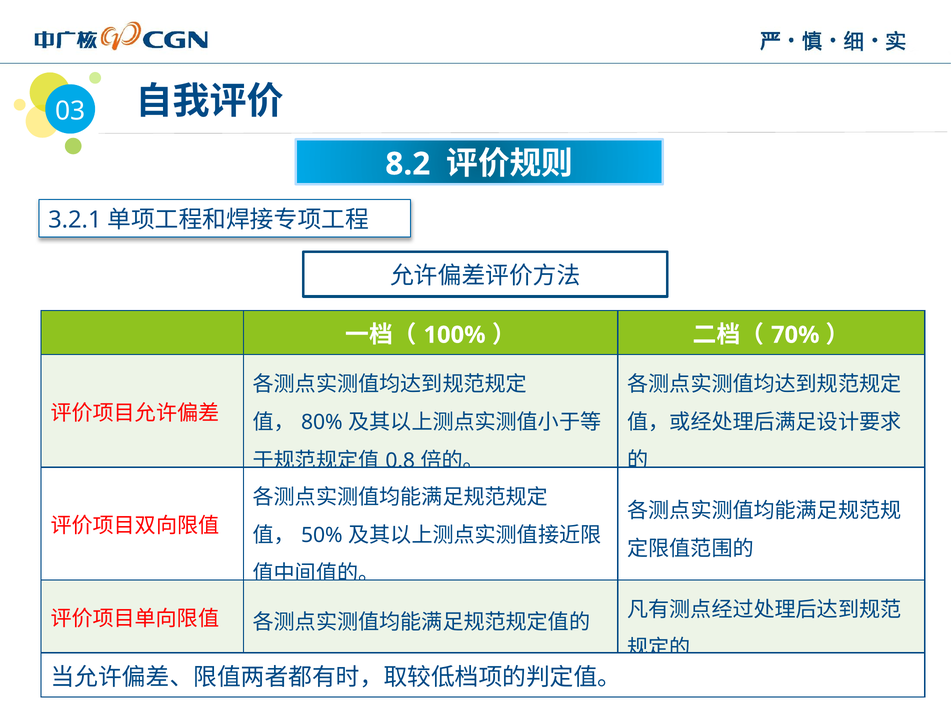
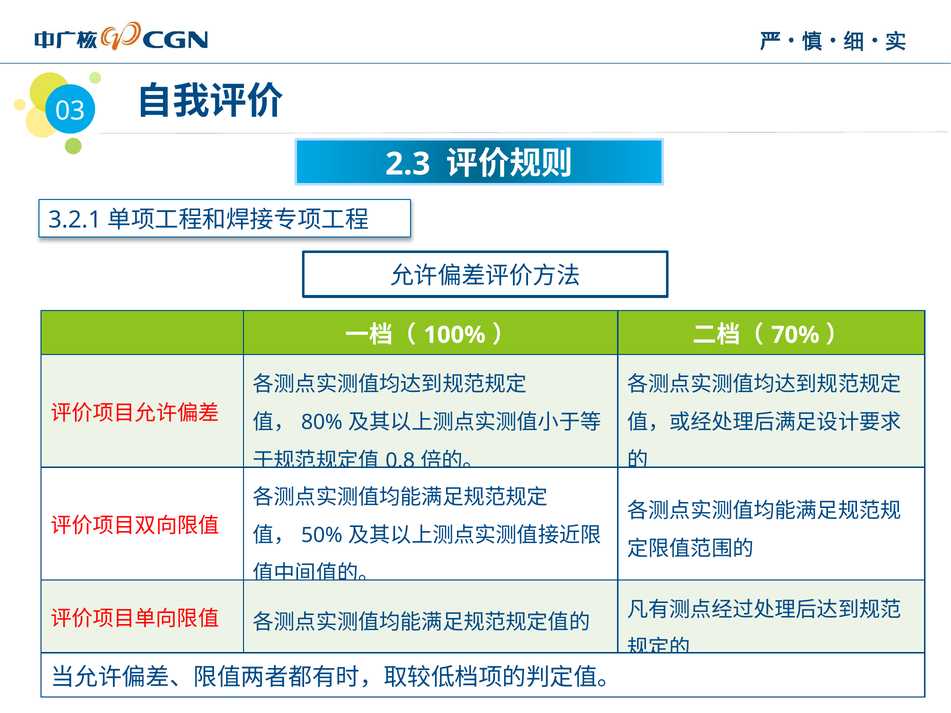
8.2: 8.2 -> 2.3
